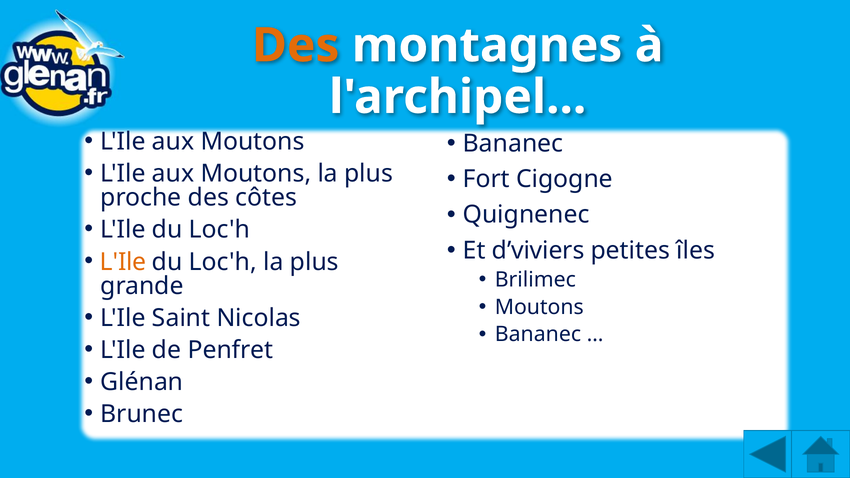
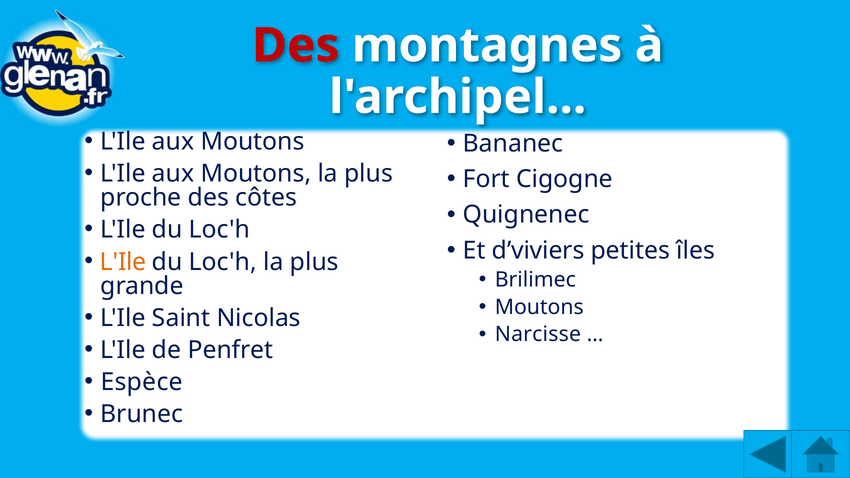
Des at (296, 46) colour: orange -> red
Bananec at (538, 334): Bananec -> Narcisse
Glénan: Glénan -> Espèce
